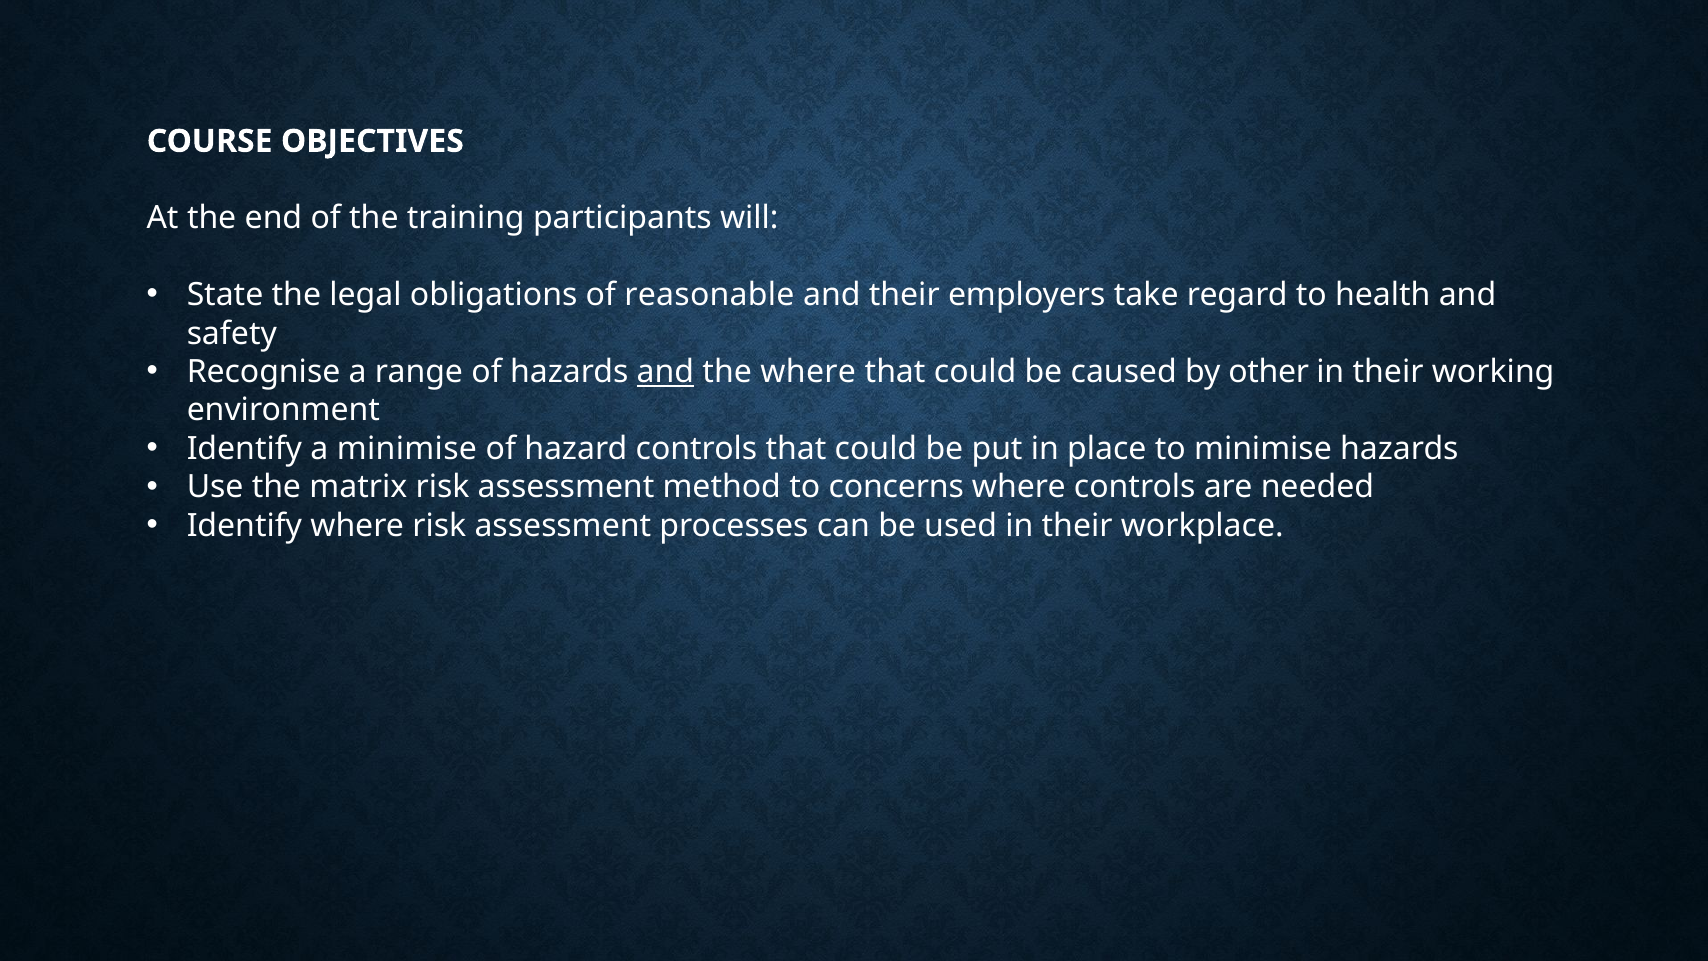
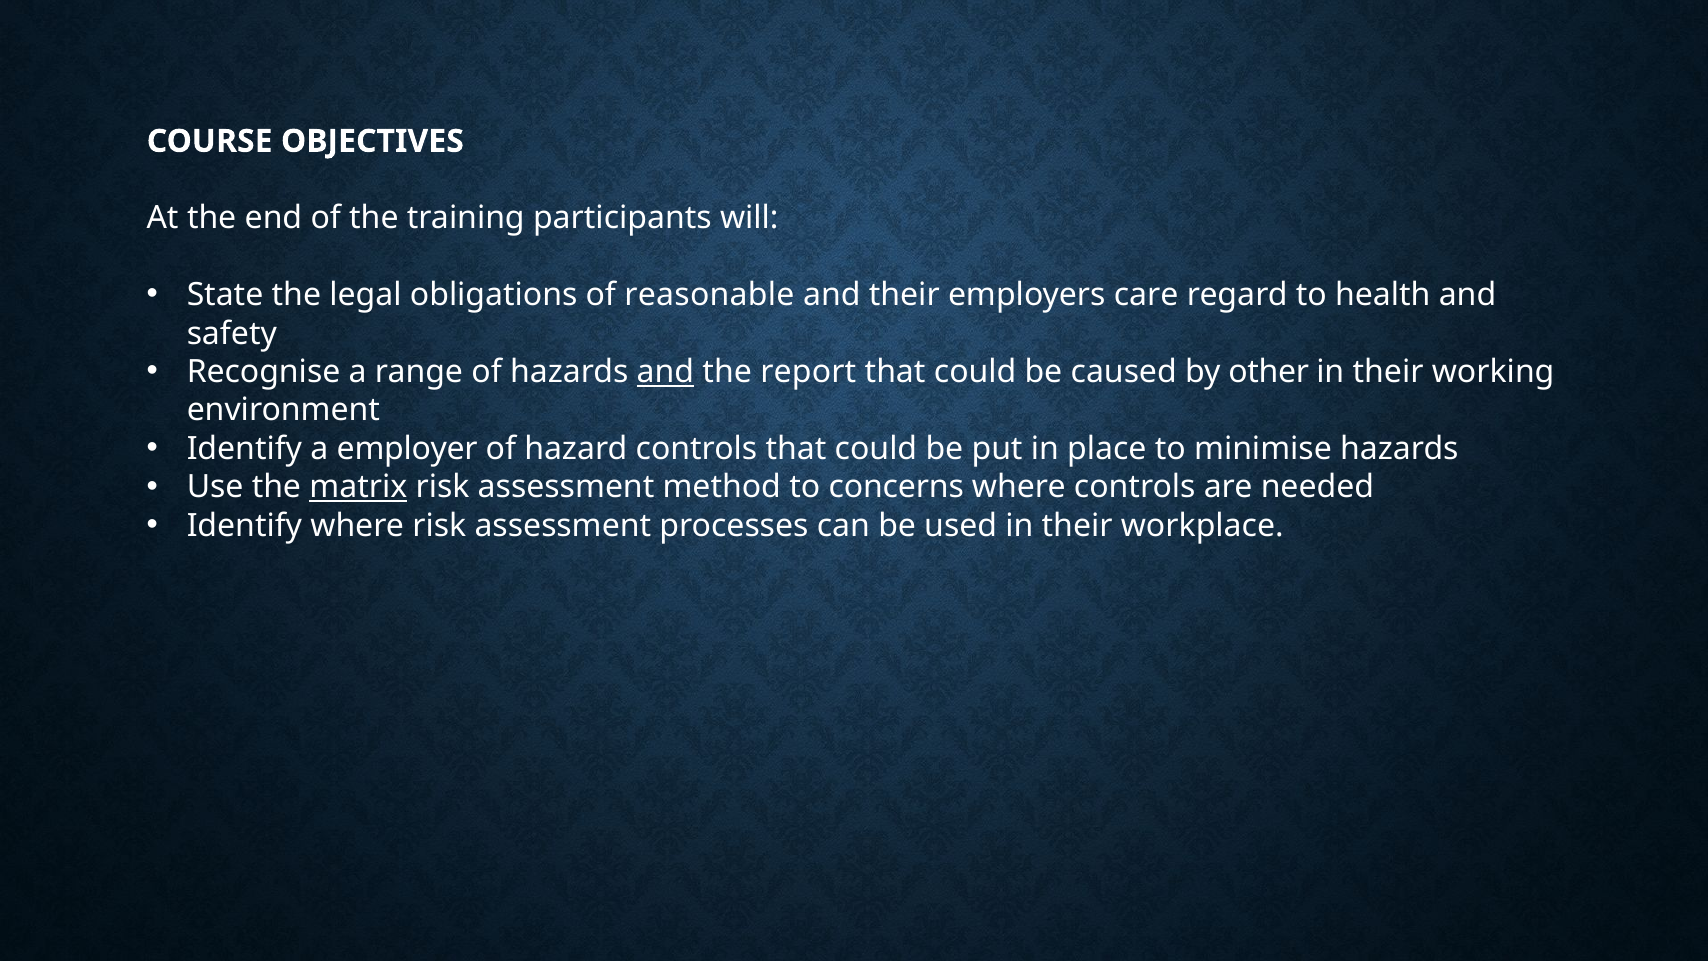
take: take -> care
the where: where -> report
a minimise: minimise -> employer
matrix underline: none -> present
